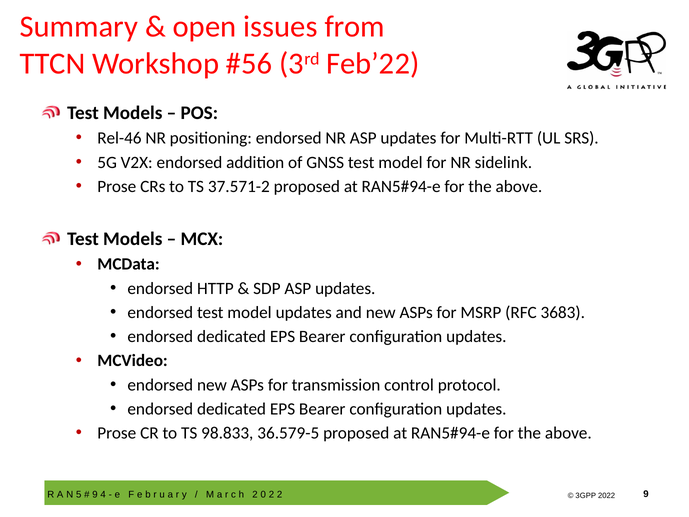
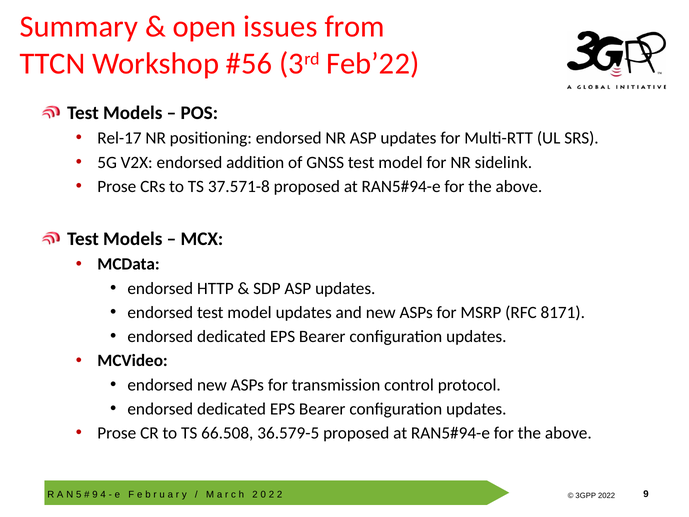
Rel-46: Rel-46 -> Rel-17
37.571-2: 37.571-2 -> 37.571-8
3683: 3683 -> 8171
98.833: 98.833 -> 66.508
